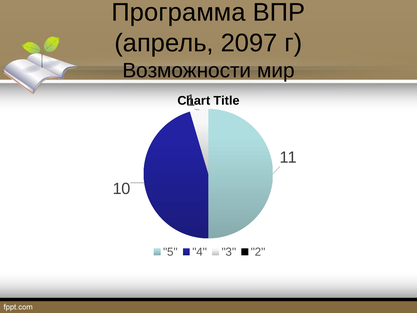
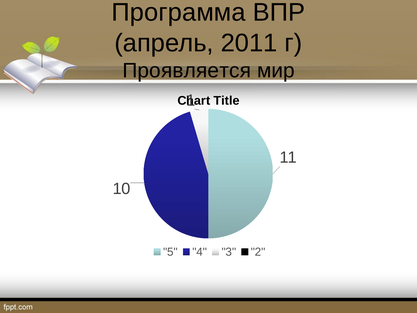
2097: 2097 -> 2011
Возможности: Возможности -> Проявляется
